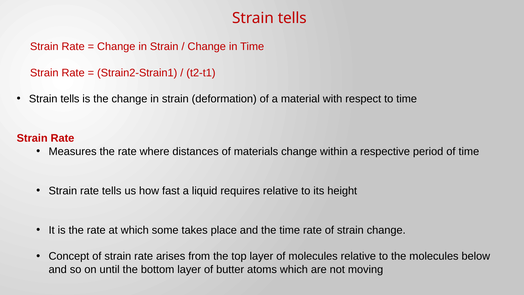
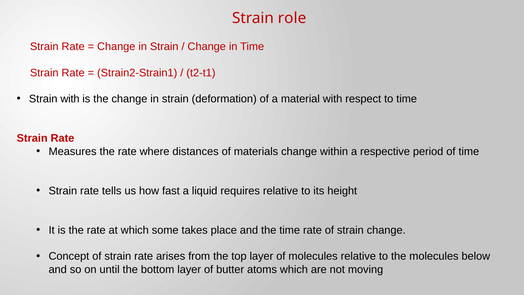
tells at (292, 18): tells -> role
tells at (70, 99): tells -> with
